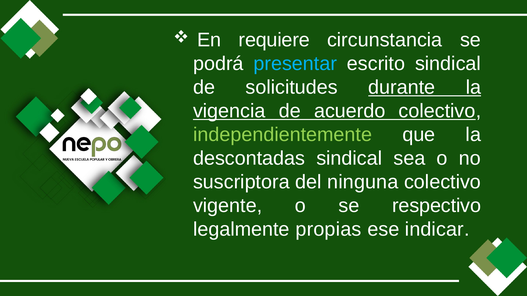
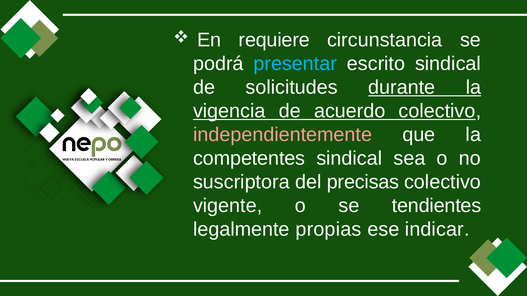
independientemente colour: light green -> pink
descontadas: descontadas -> competentes
ninguna: ninguna -> precisas
respectivo: respectivo -> tendientes
